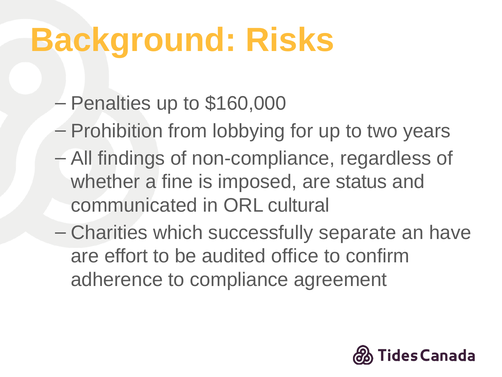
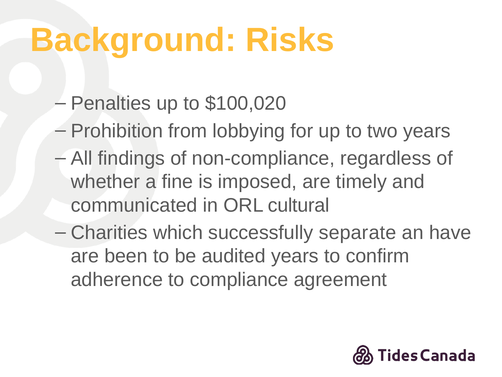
$160,000: $160,000 -> $100,020
status: status -> timely
effort: effort -> been
audited office: office -> years
